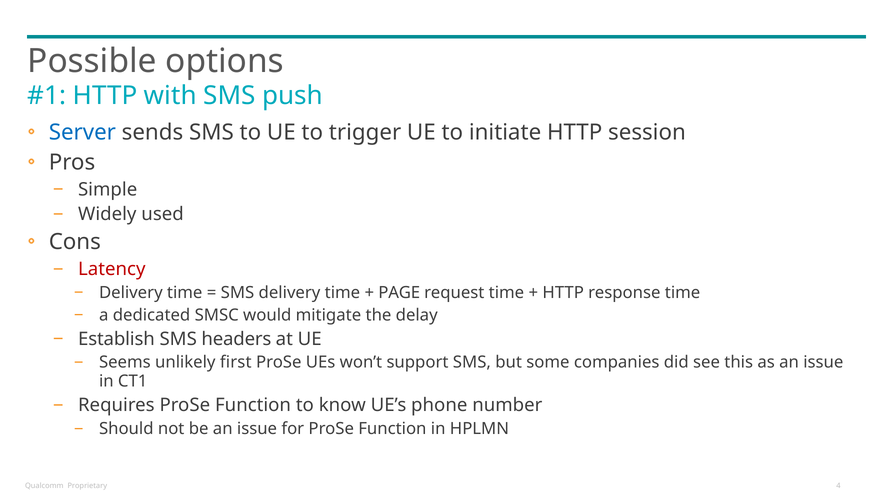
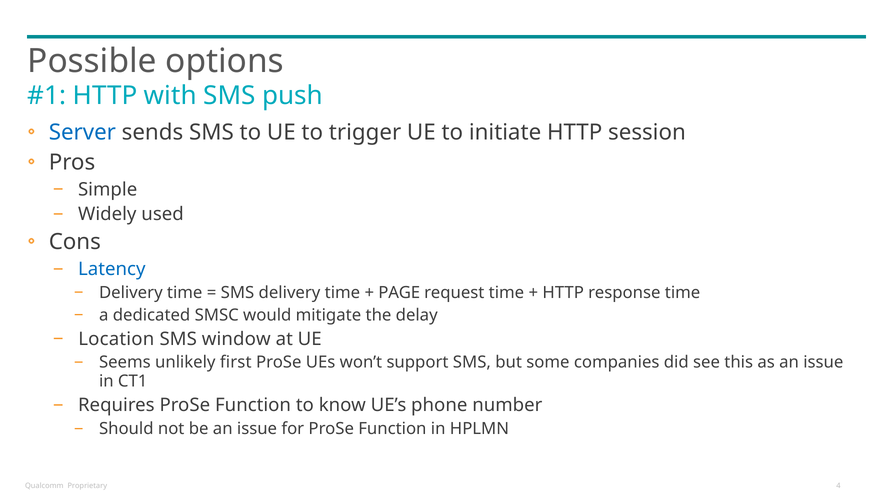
Latency colour: red -> blue
Establish: Establish -> Location
headers: headers -> window
